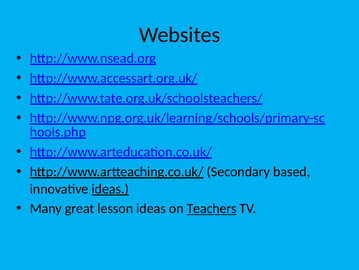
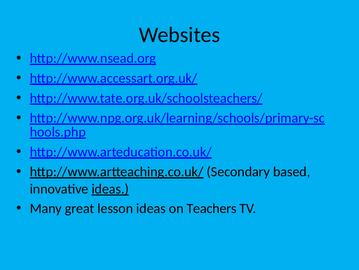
Teachers underline: present -> none
